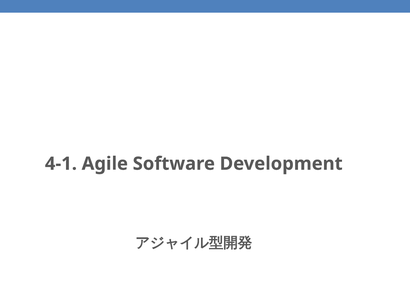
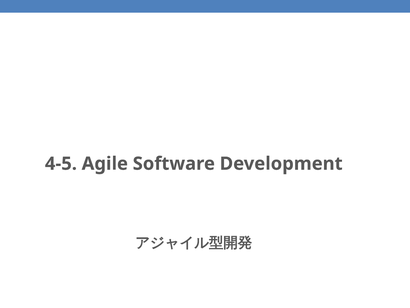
4-1: 4-1 -> 4-5
